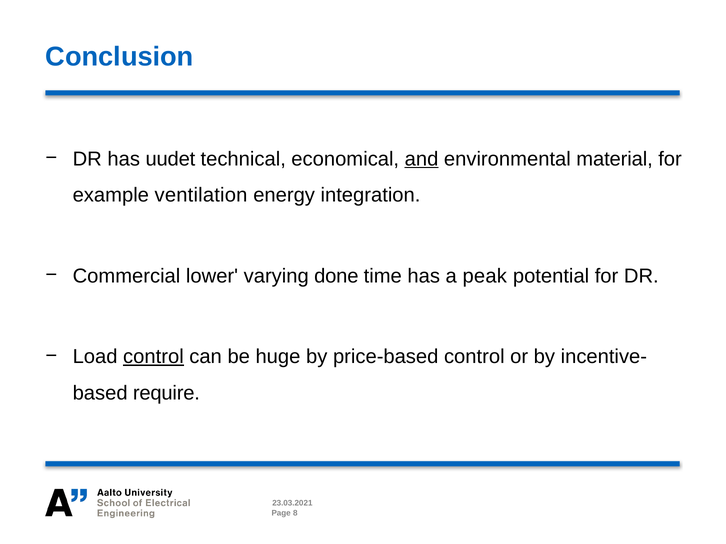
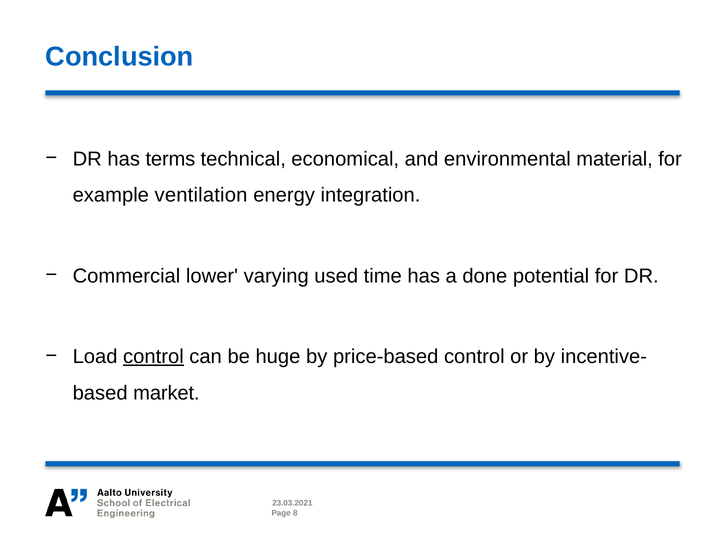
uudet: uudet -> terms
and underline: present -> none
done: done -> used
peak: peak -> done
require: require -> market
